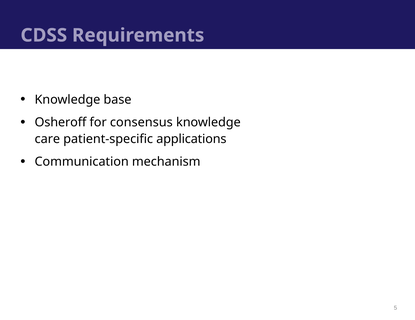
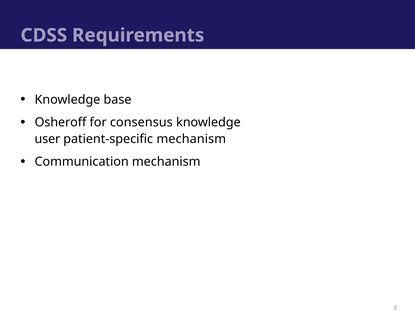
care: care -> user
patient-specific applications: applications -> mechanism
